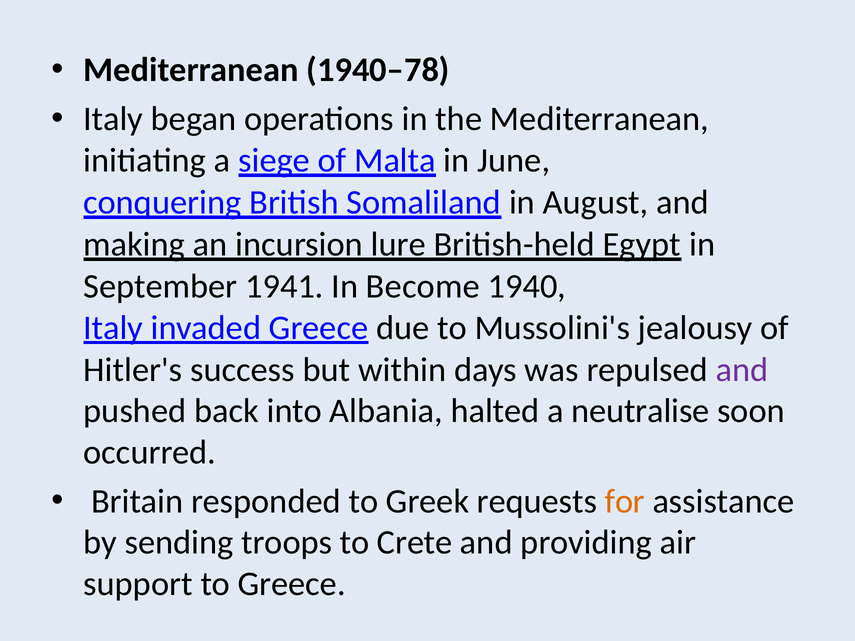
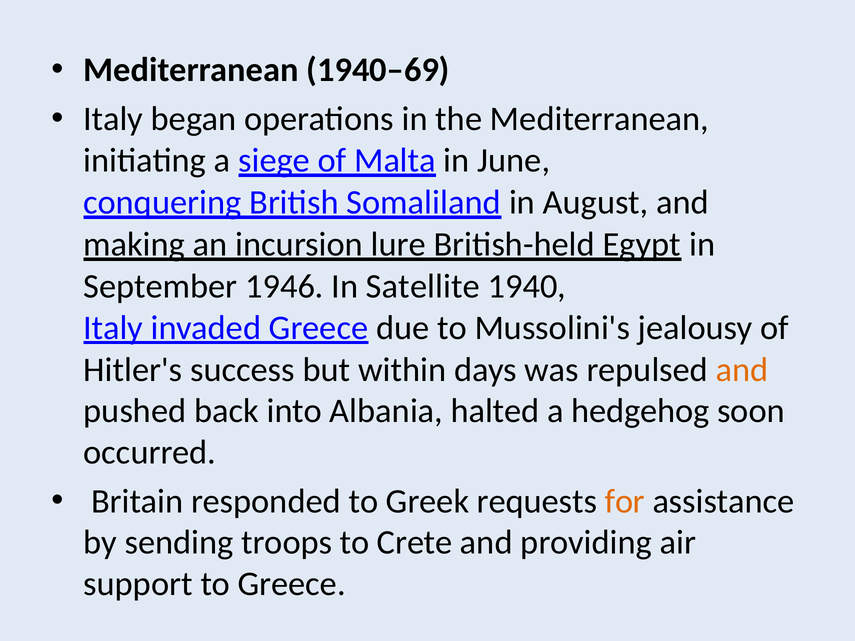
1940–78: 1940–78 -> 1940–69
1941: 1941 -> 1946
Become: Become -> Satellite
and at (742, 370) colour: purple -> orange
neutralise: neutralise -> hedgehog
